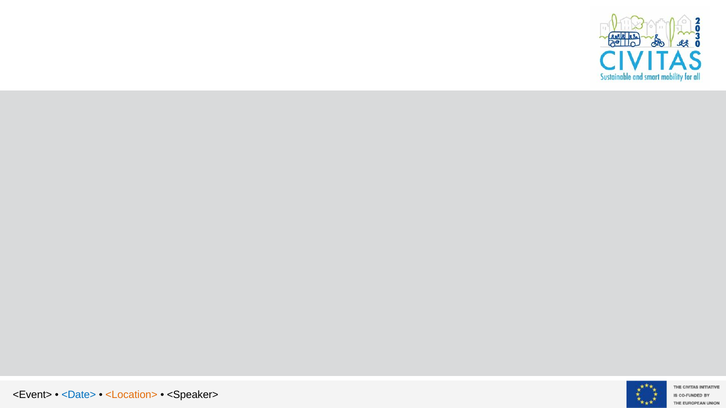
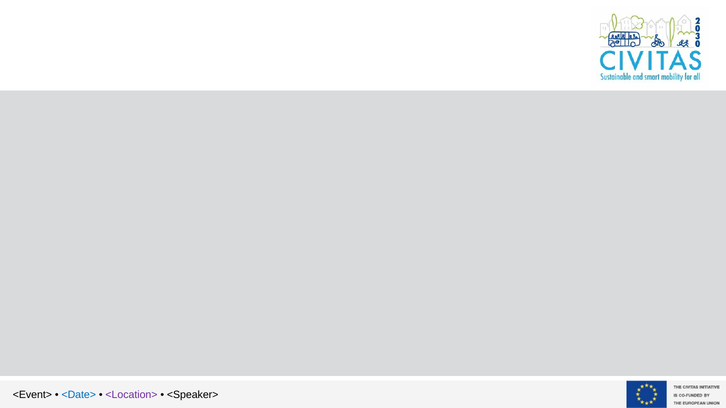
<Location> colour: orange -> purple
